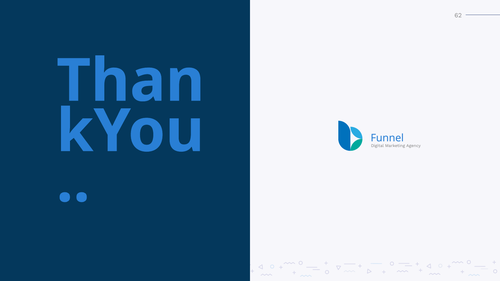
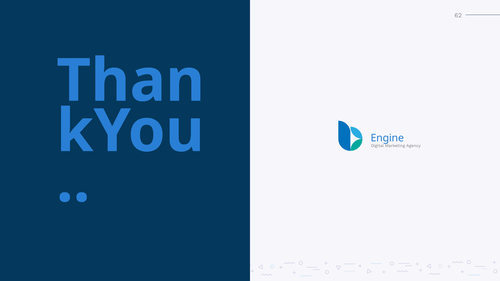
Funnel: Funnel -> Engine
